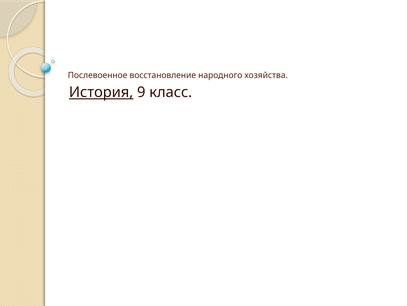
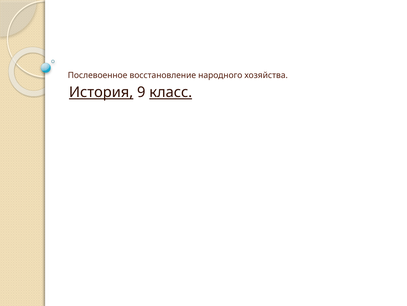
класс underline: none -> present
